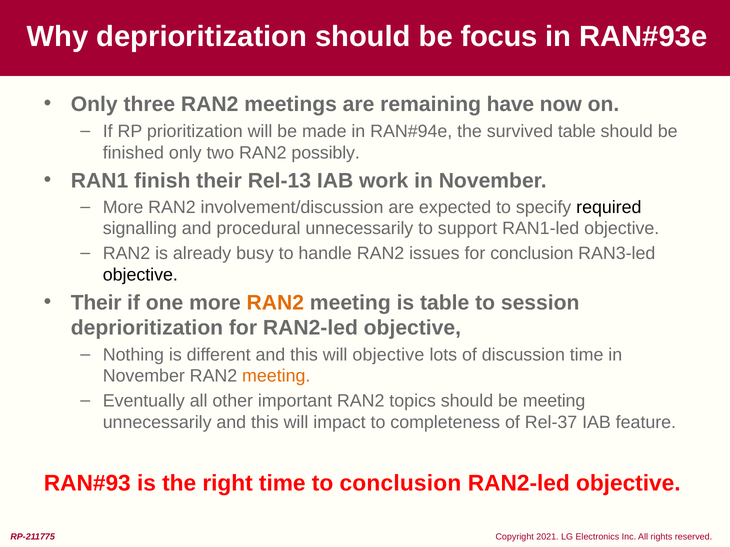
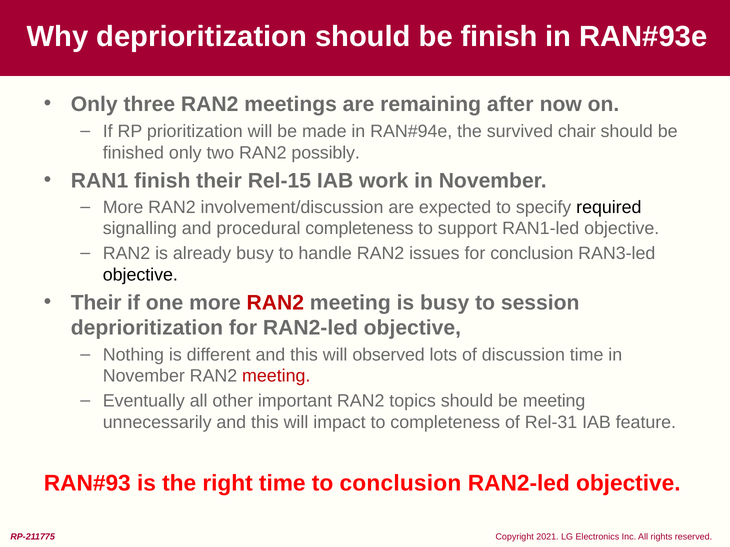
be focus: focus -> finish
have: have -> after
survived table: table -> chair
Rel-13: Rel-13 -> Rel-15
procedural unnecessarily: unnecessarily -> completeness
RAN2 at (275, 303) colour: orange -> red
is table: table -> busy
will objective: objective -> observed
meeting at (276, 376) colour: orange -> red
Rel-37: Rel-37 -> Rel-31
